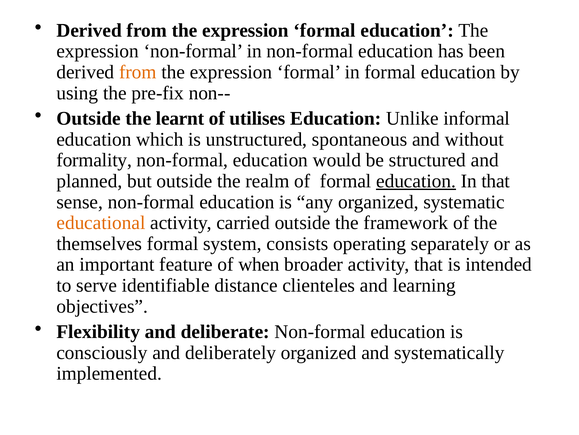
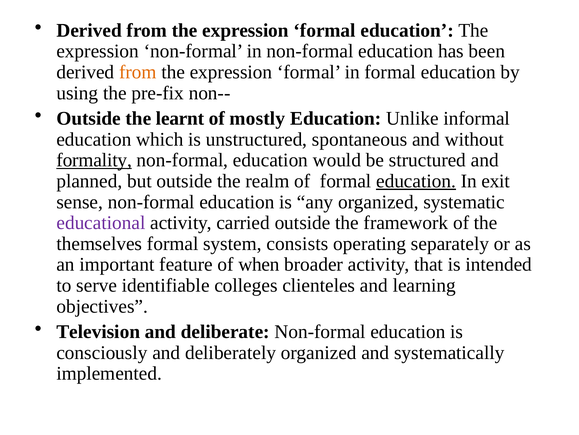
utilises: utilises -> mostly
formality underline: none -> present
In that: that -> exit
educational colour: orange -> purple
distance: distance -> colleges
Flexibility: Flexibility -> Television
